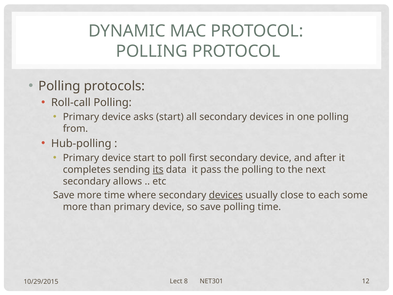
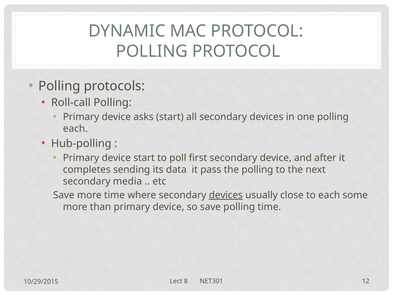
from at (75, 129): from -> each
its underline: present -> none
allows: allows -> media
